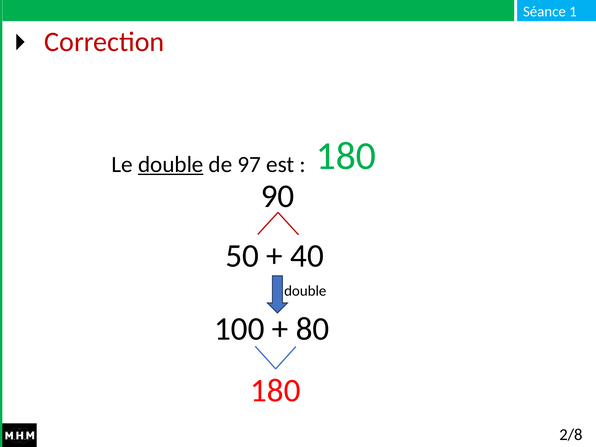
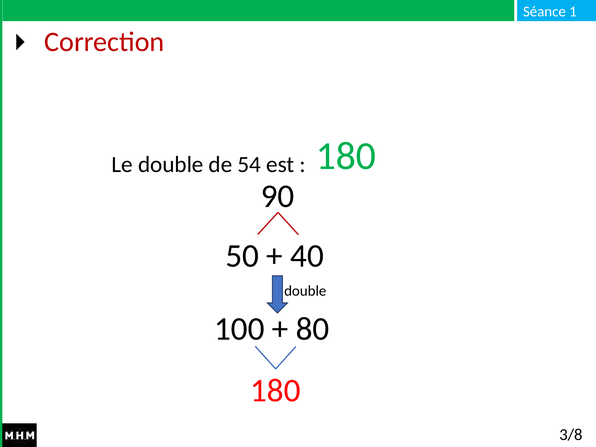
double at (171, 164) underline: present -> none
97: 97 -> 54
2/8: 2/8 -> 3/8
